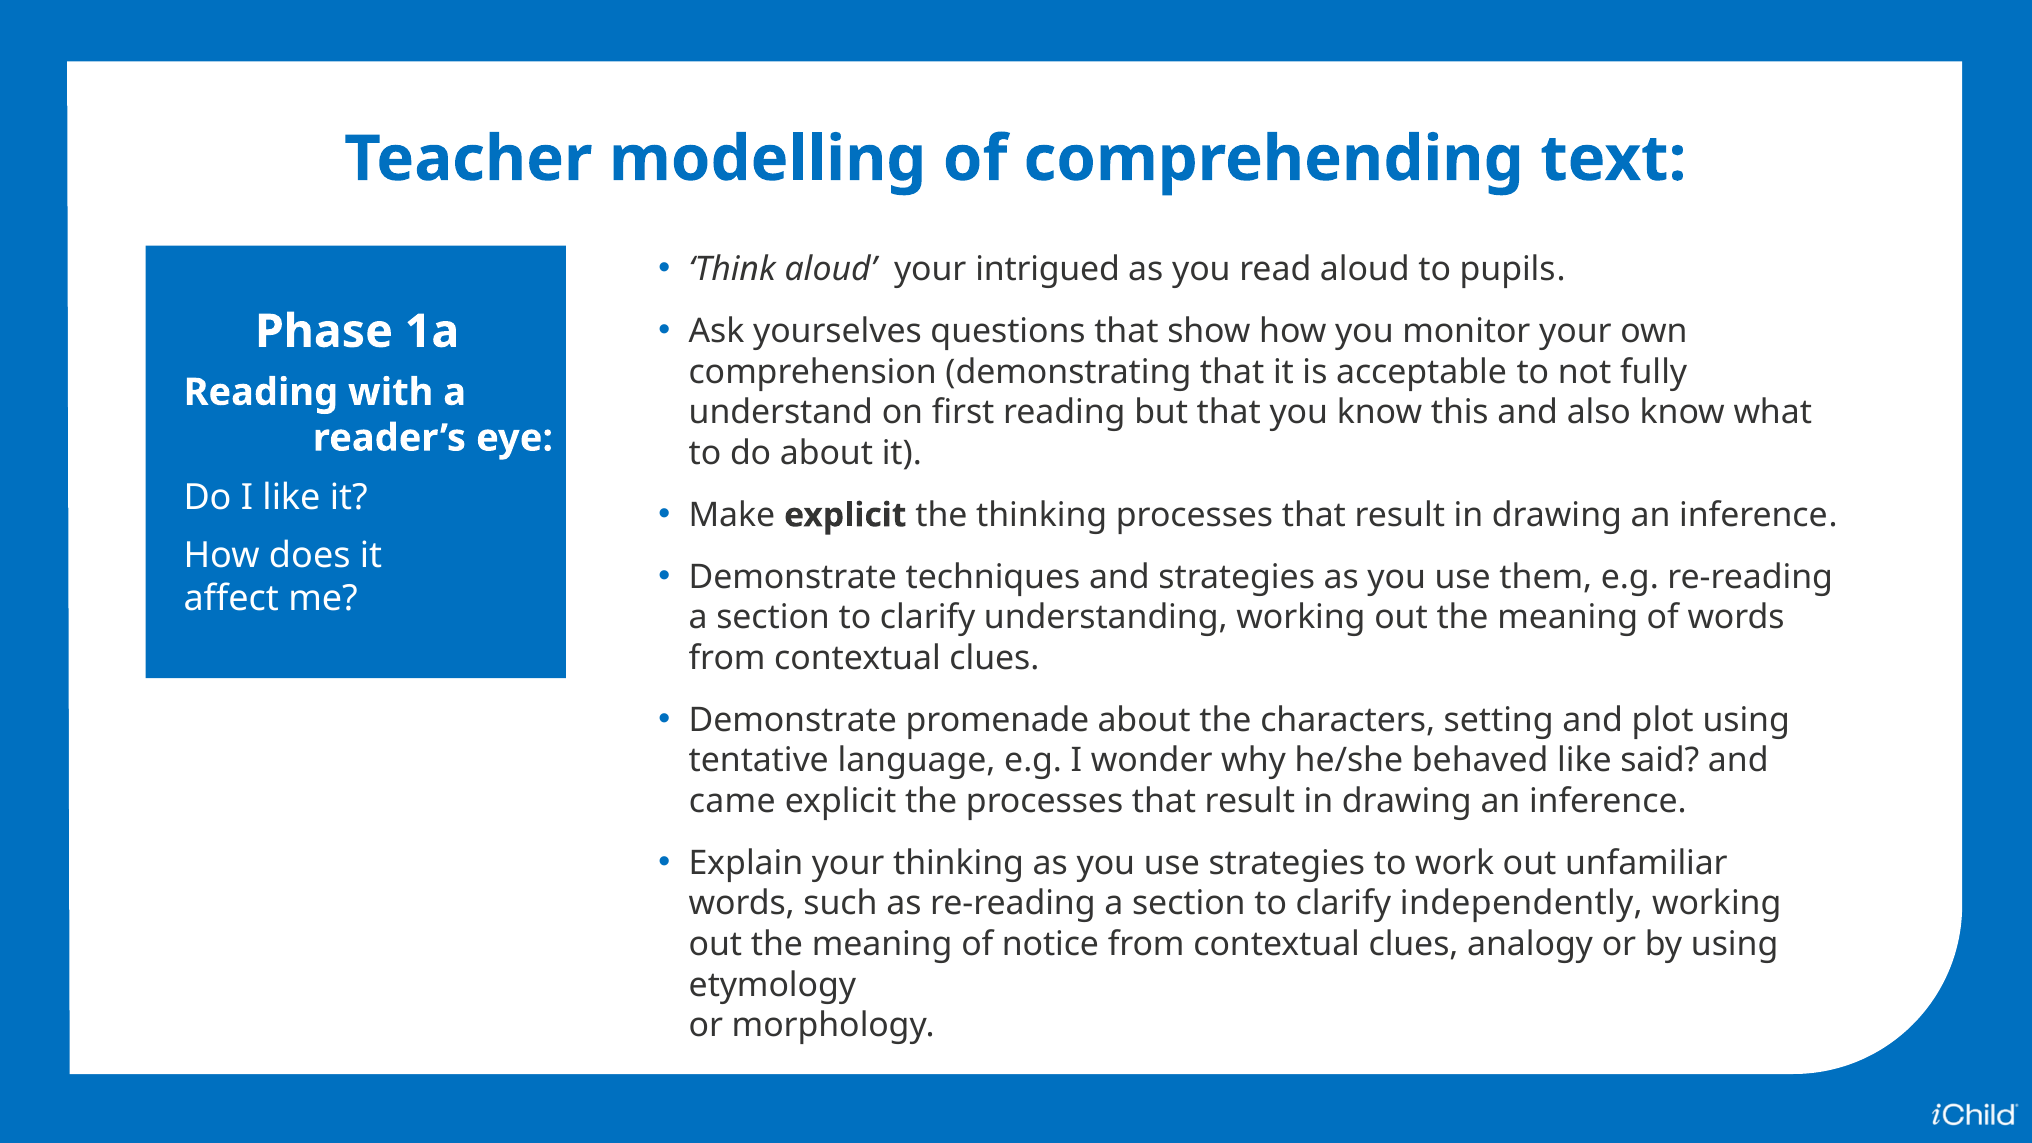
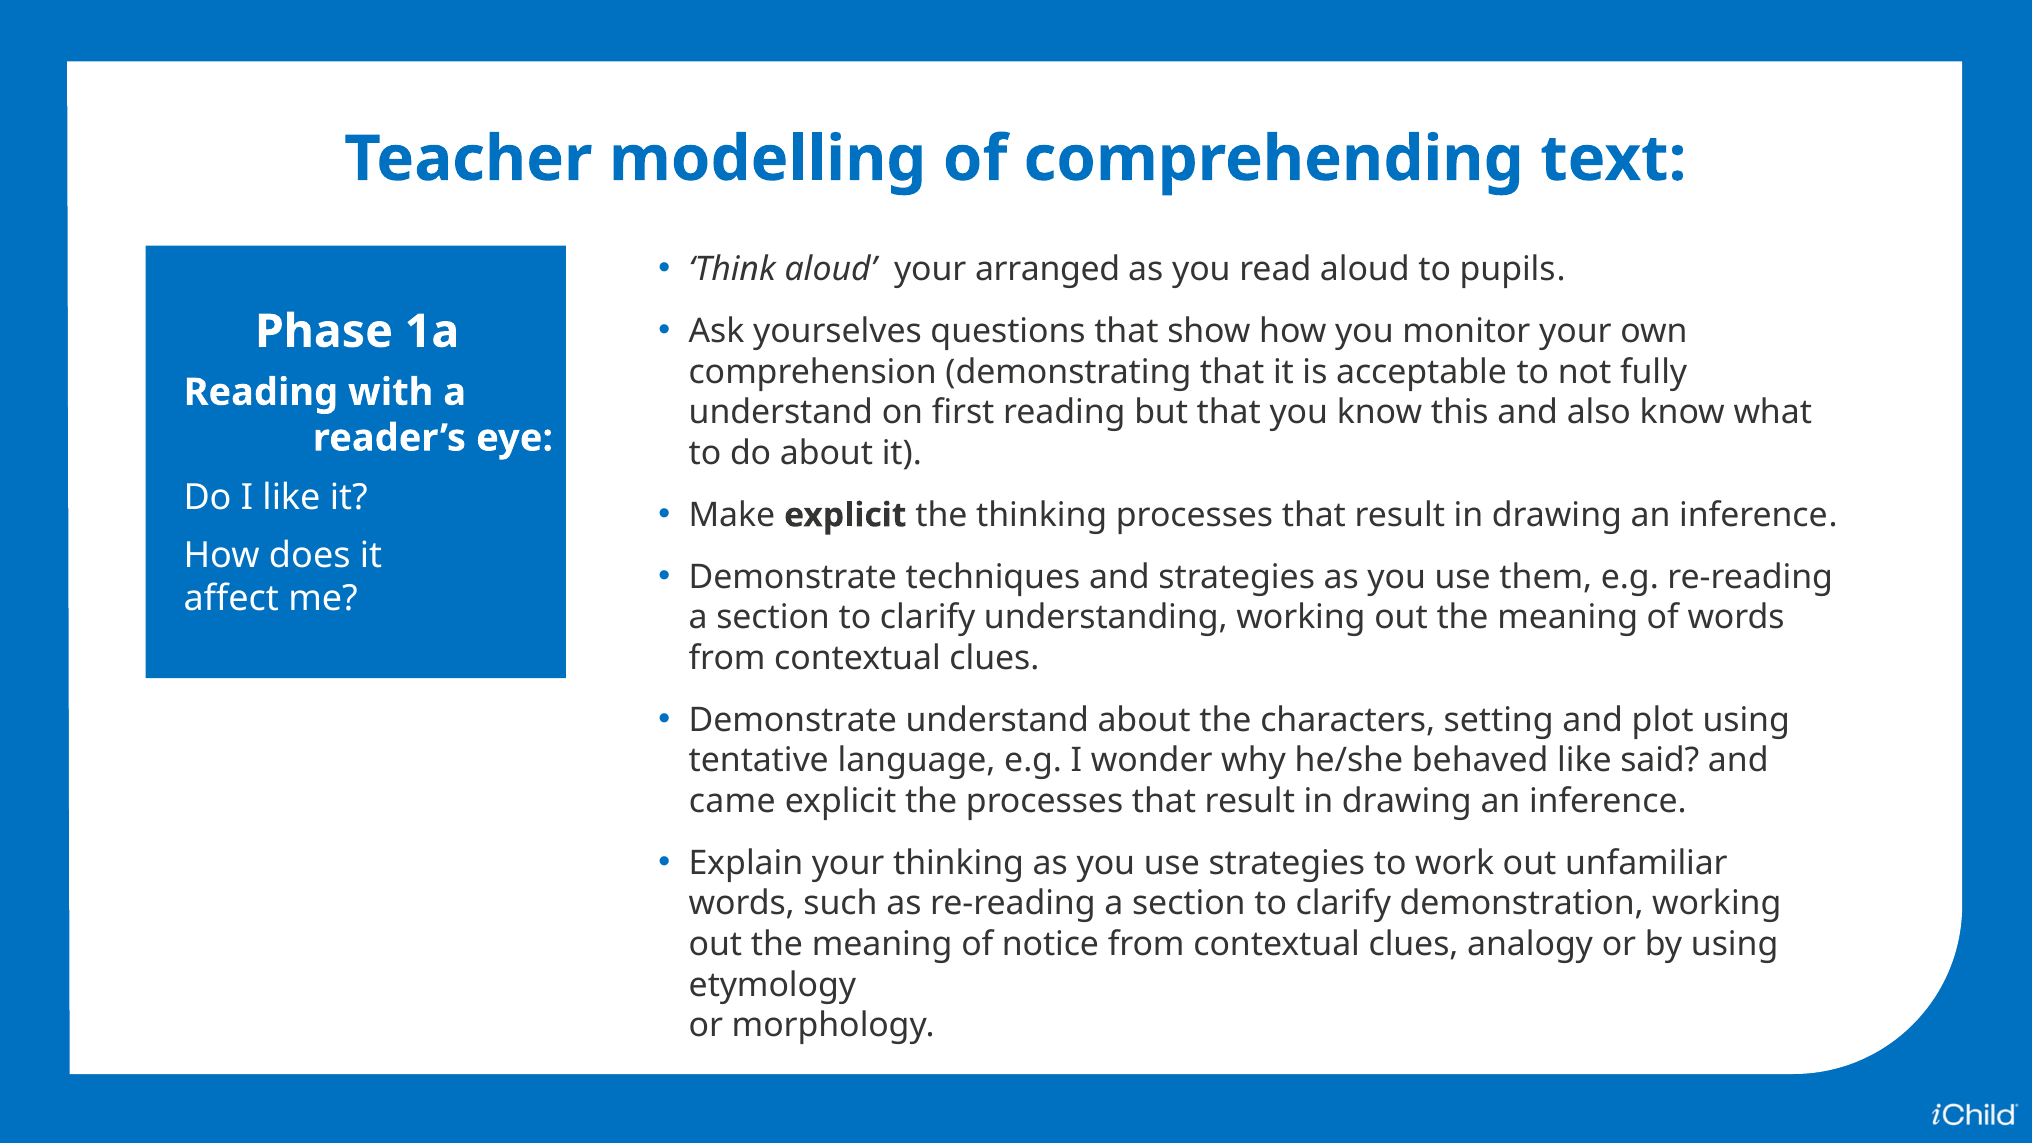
intrigued: intrigued -> arranged
Demonstrate promenade: promenade -> understand
independently: independently -> demonstration
